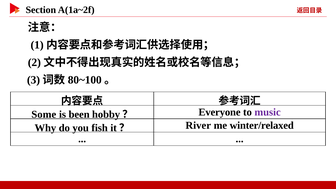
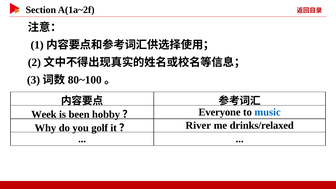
Some: Some -> Week
music colour: purple -> blue
fish: fish -> golf
winter/relaxed: winter/relaxed -> drinks/relaxed
